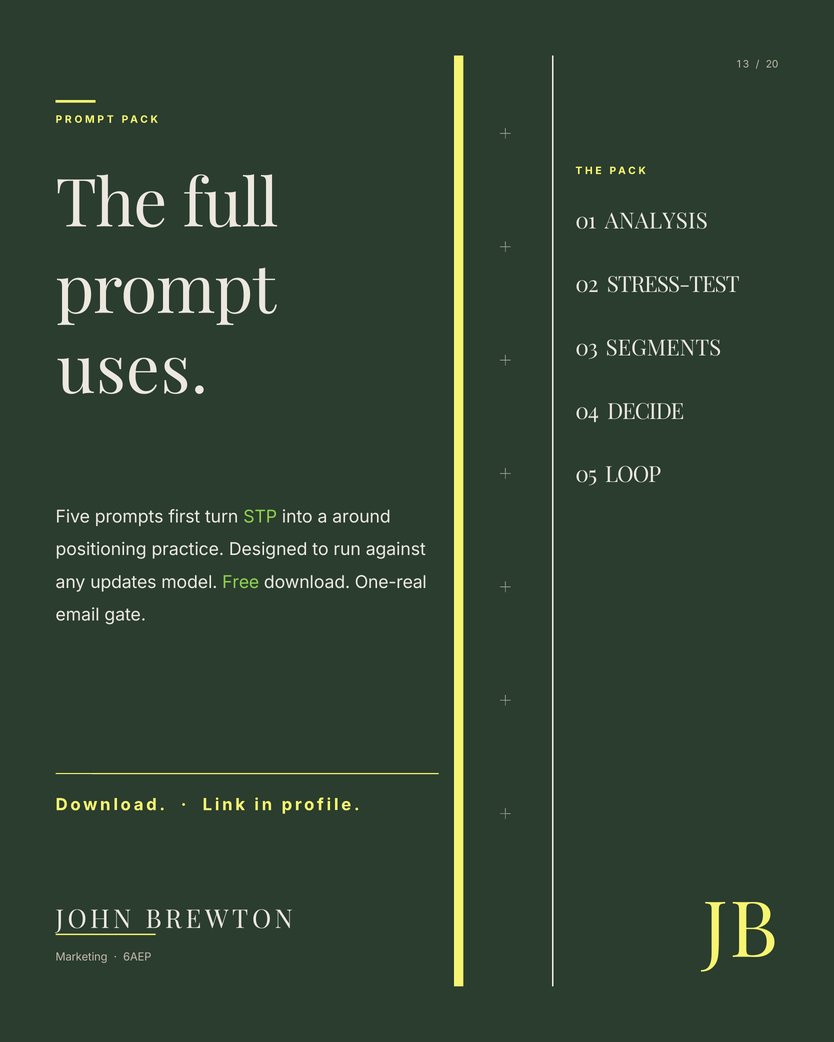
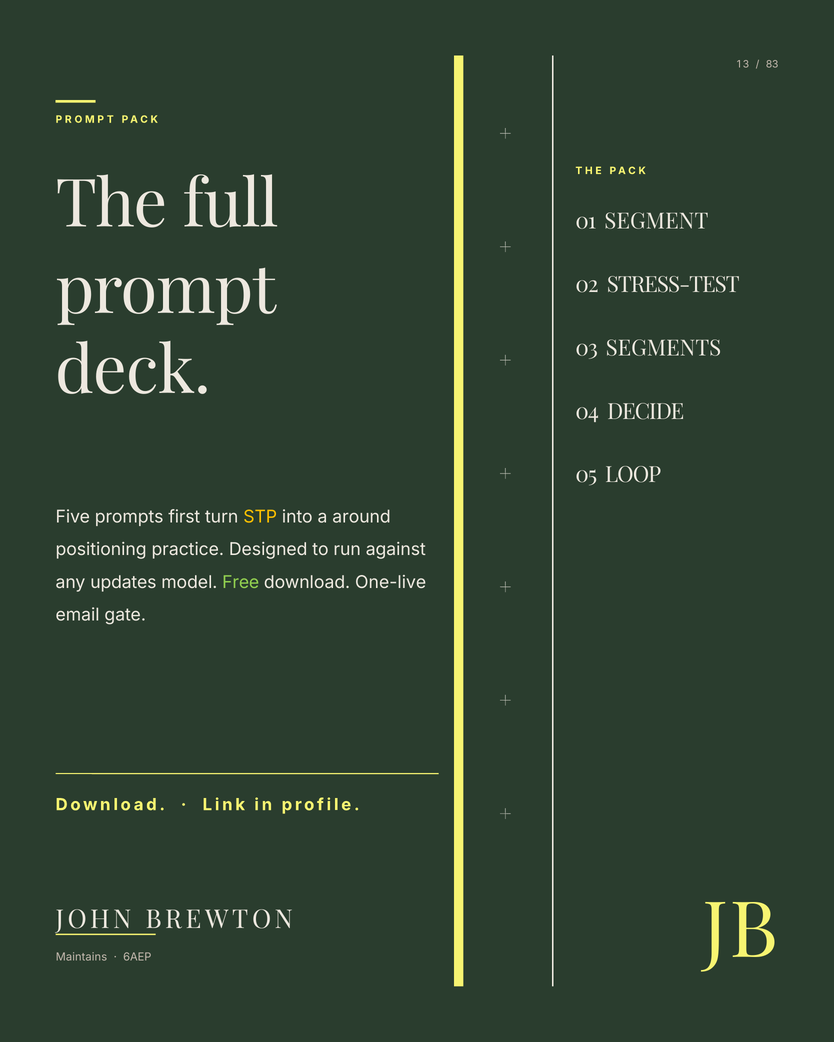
20: 20 -> 83
ANALYSIS: ANALYSIS -> SEGMENT
uses: uses -> deck
STP colour: light green -> yellow
One-real: One-real -> One-live
Marketing: Marketing -> Maintains
